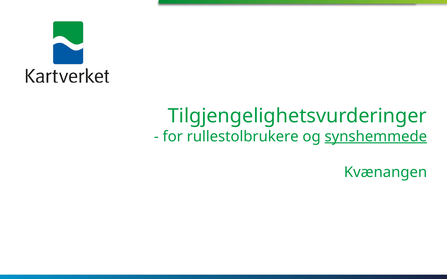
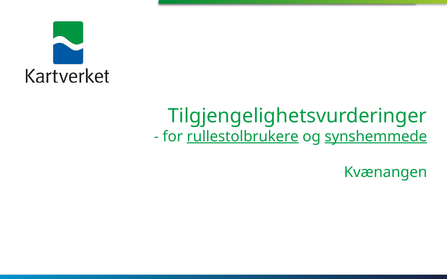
rullestolbrukere underline: none -> present
